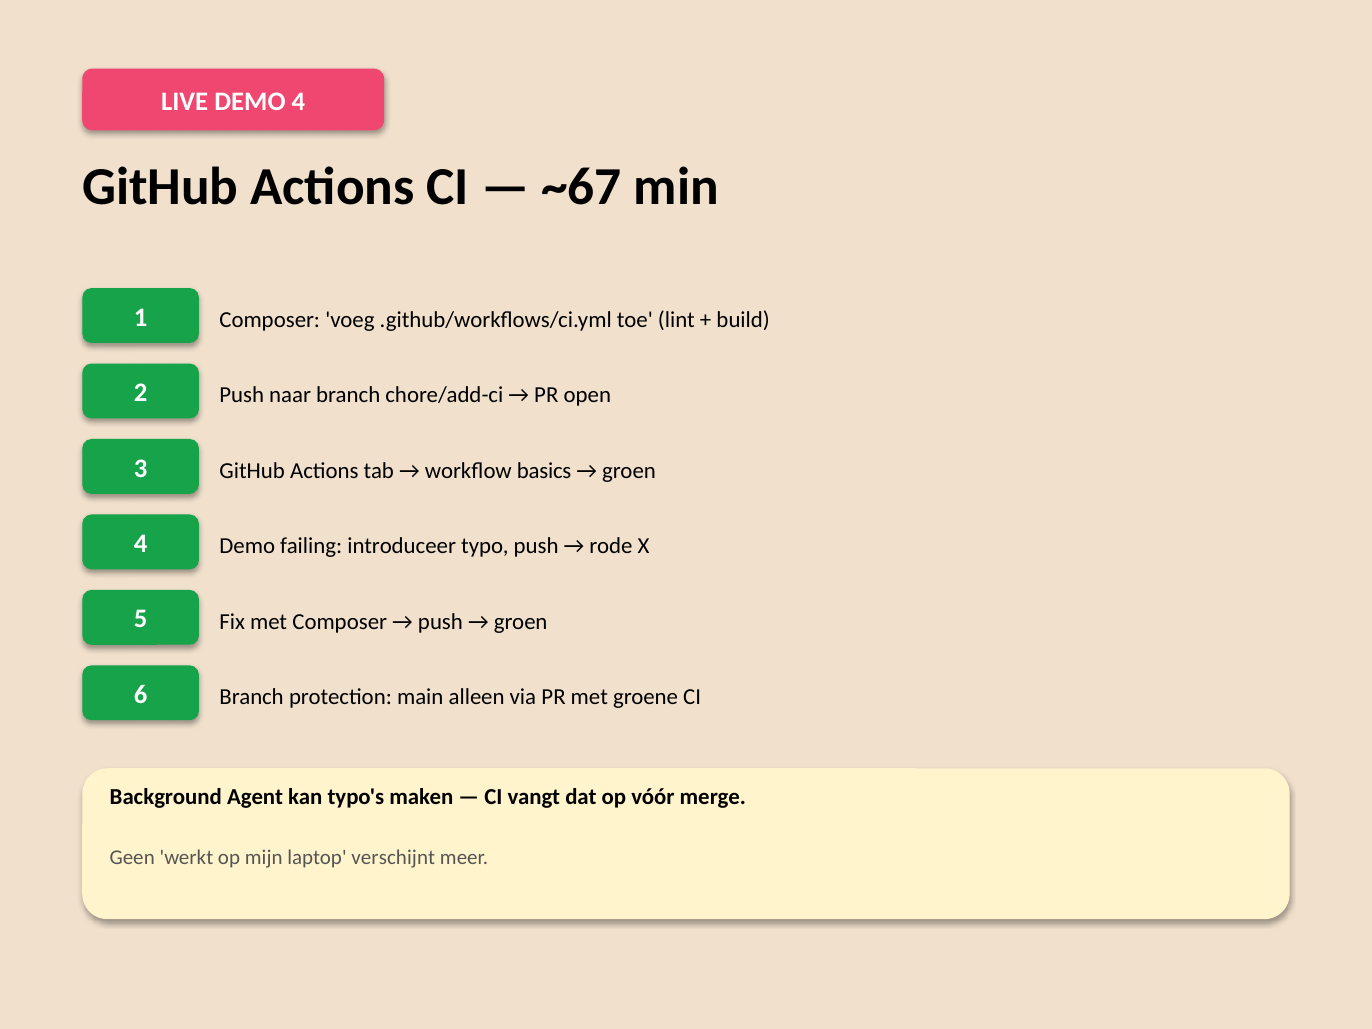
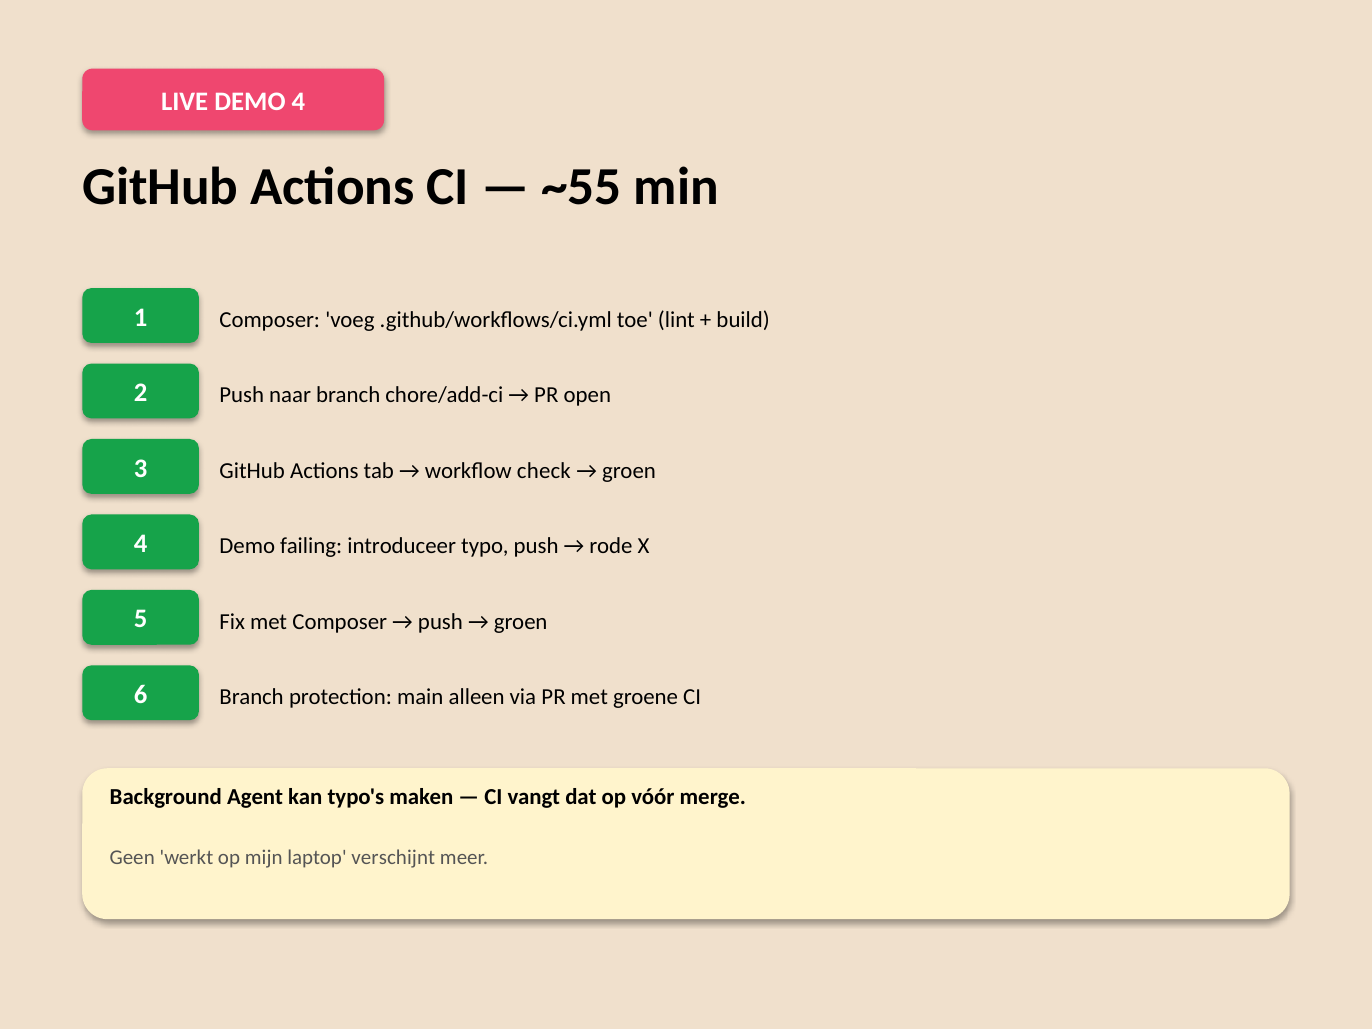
~67: ~67 -> ~55
basics: basics -> check
